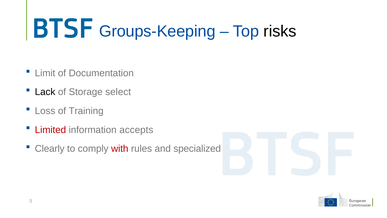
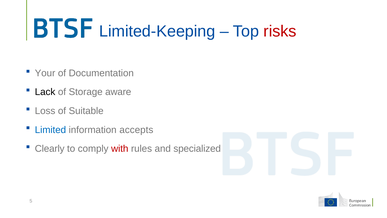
Groups-Keeping: Groups-Keeping -> Limited-Keeping
risks colour: black -> red
Limit: Limit -> Your
select: select -> aware
Training: Training -> Suitable
Limited colour: red -> blue
